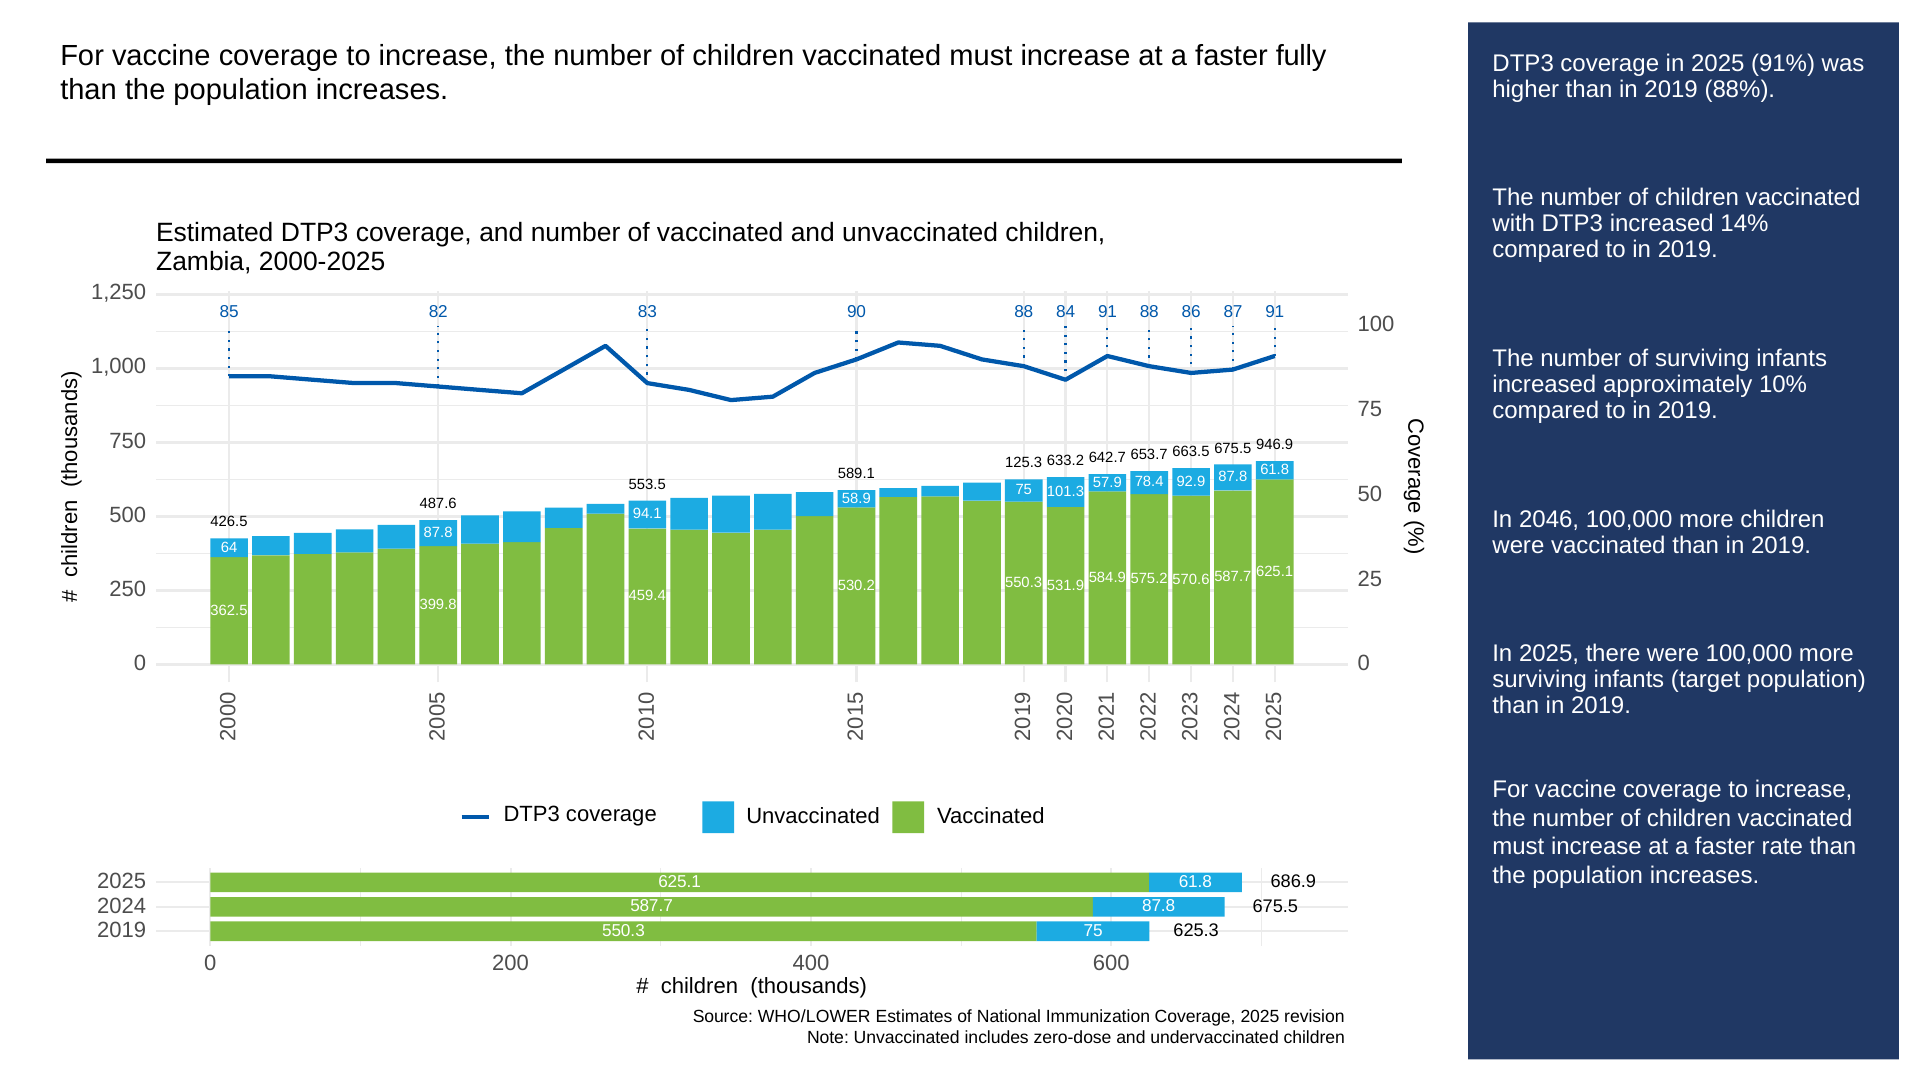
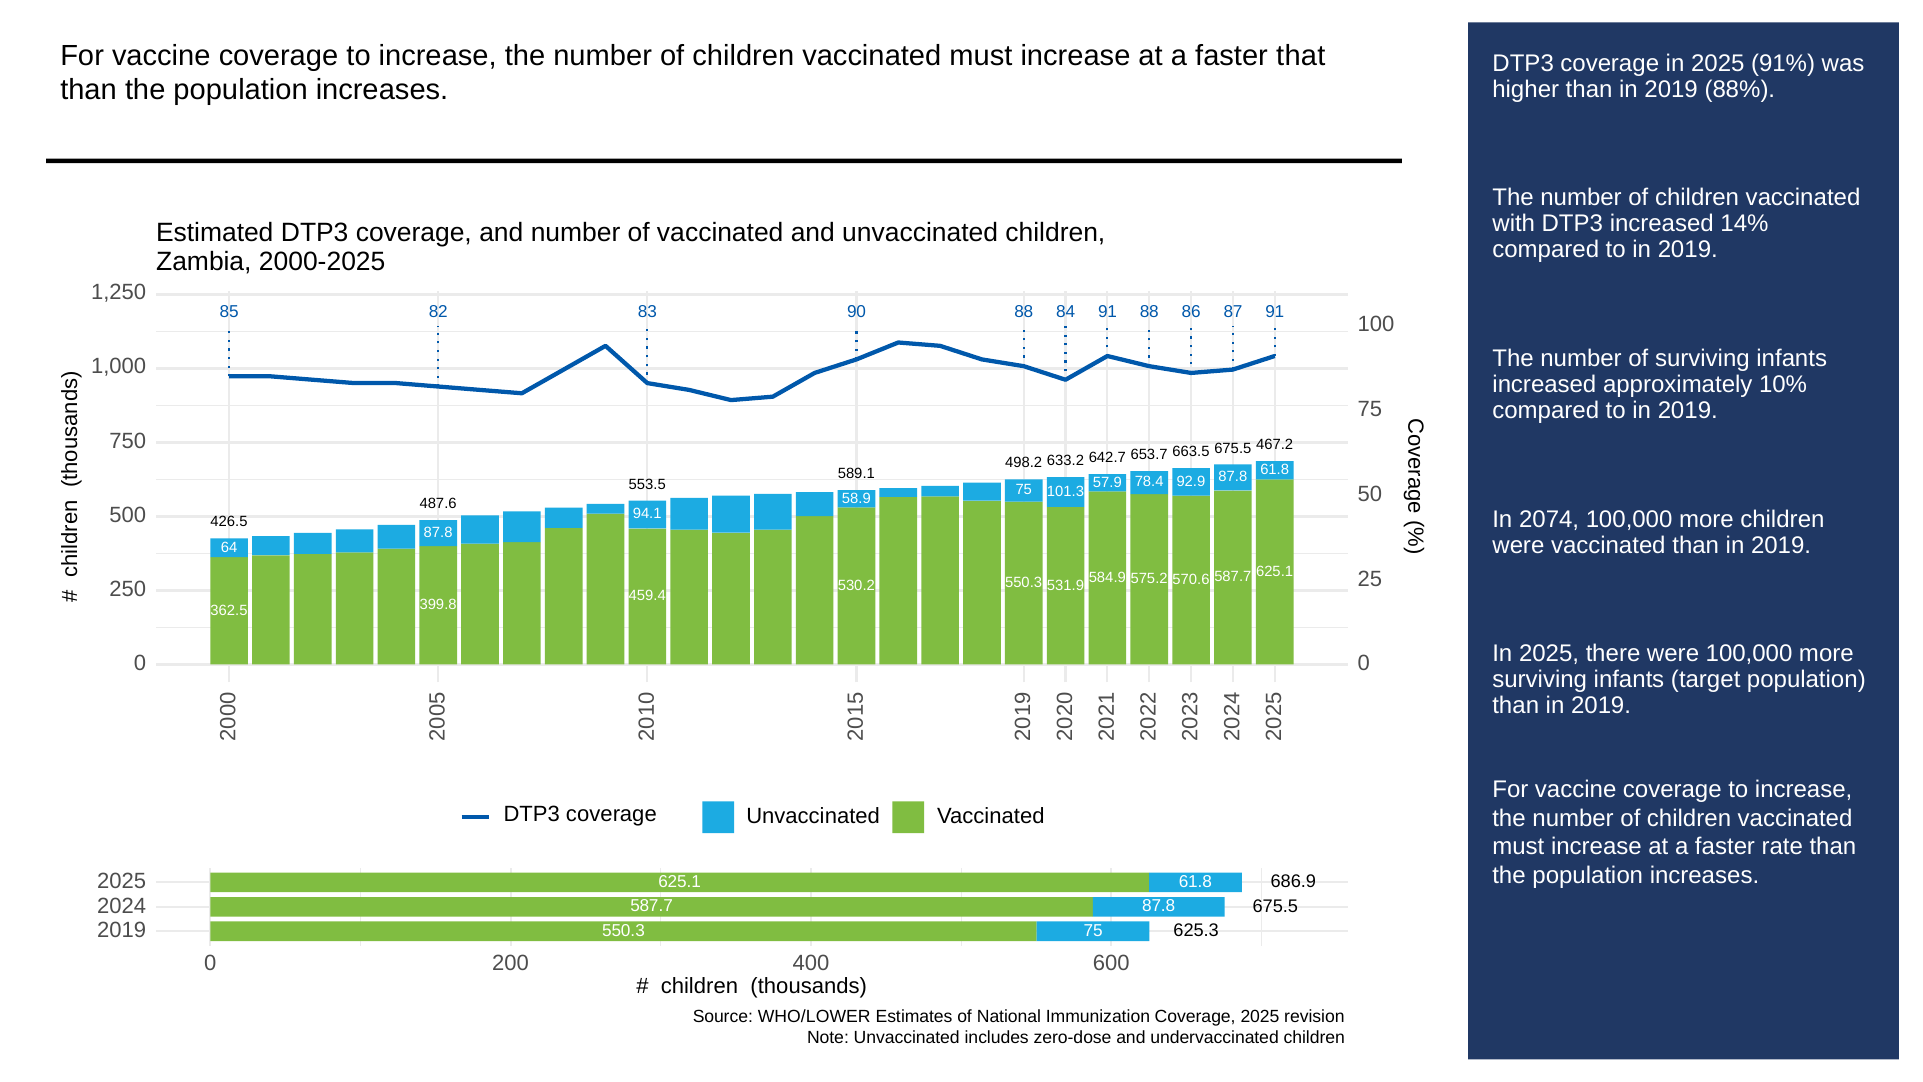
fully: fully -> that
125.3: 125.3 -> 498.2
946.9: 946.9 -> 467.2
2046: 2046 -> 2074
